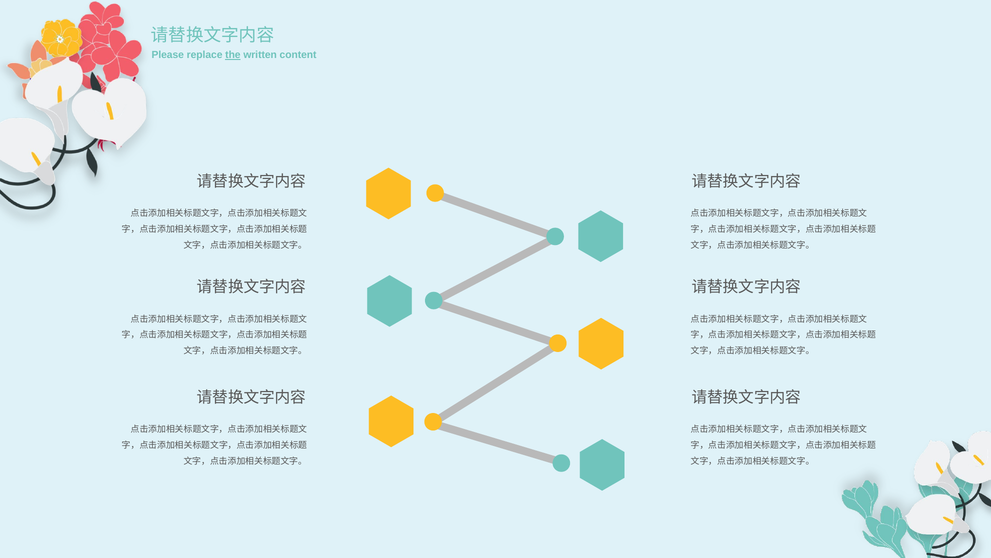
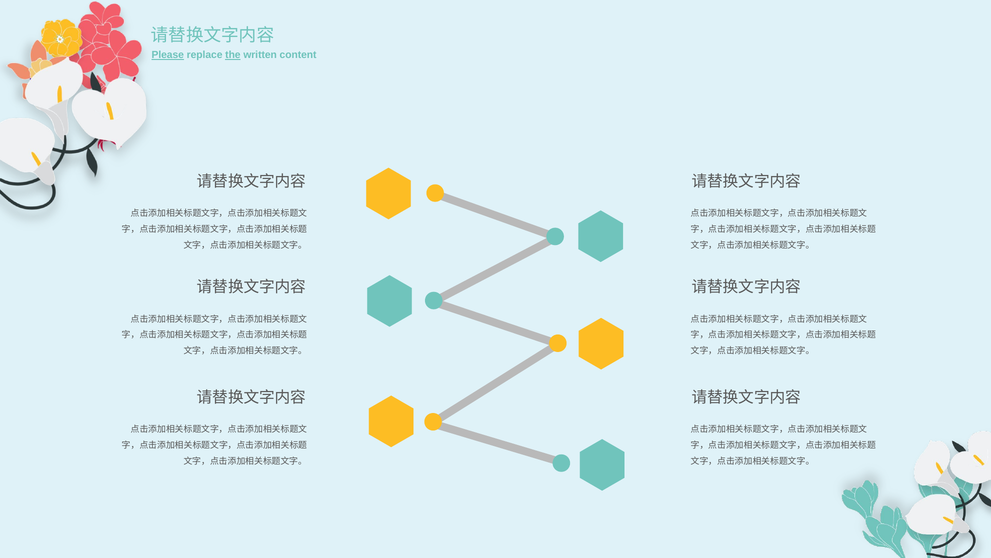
Please underline: none -> present
